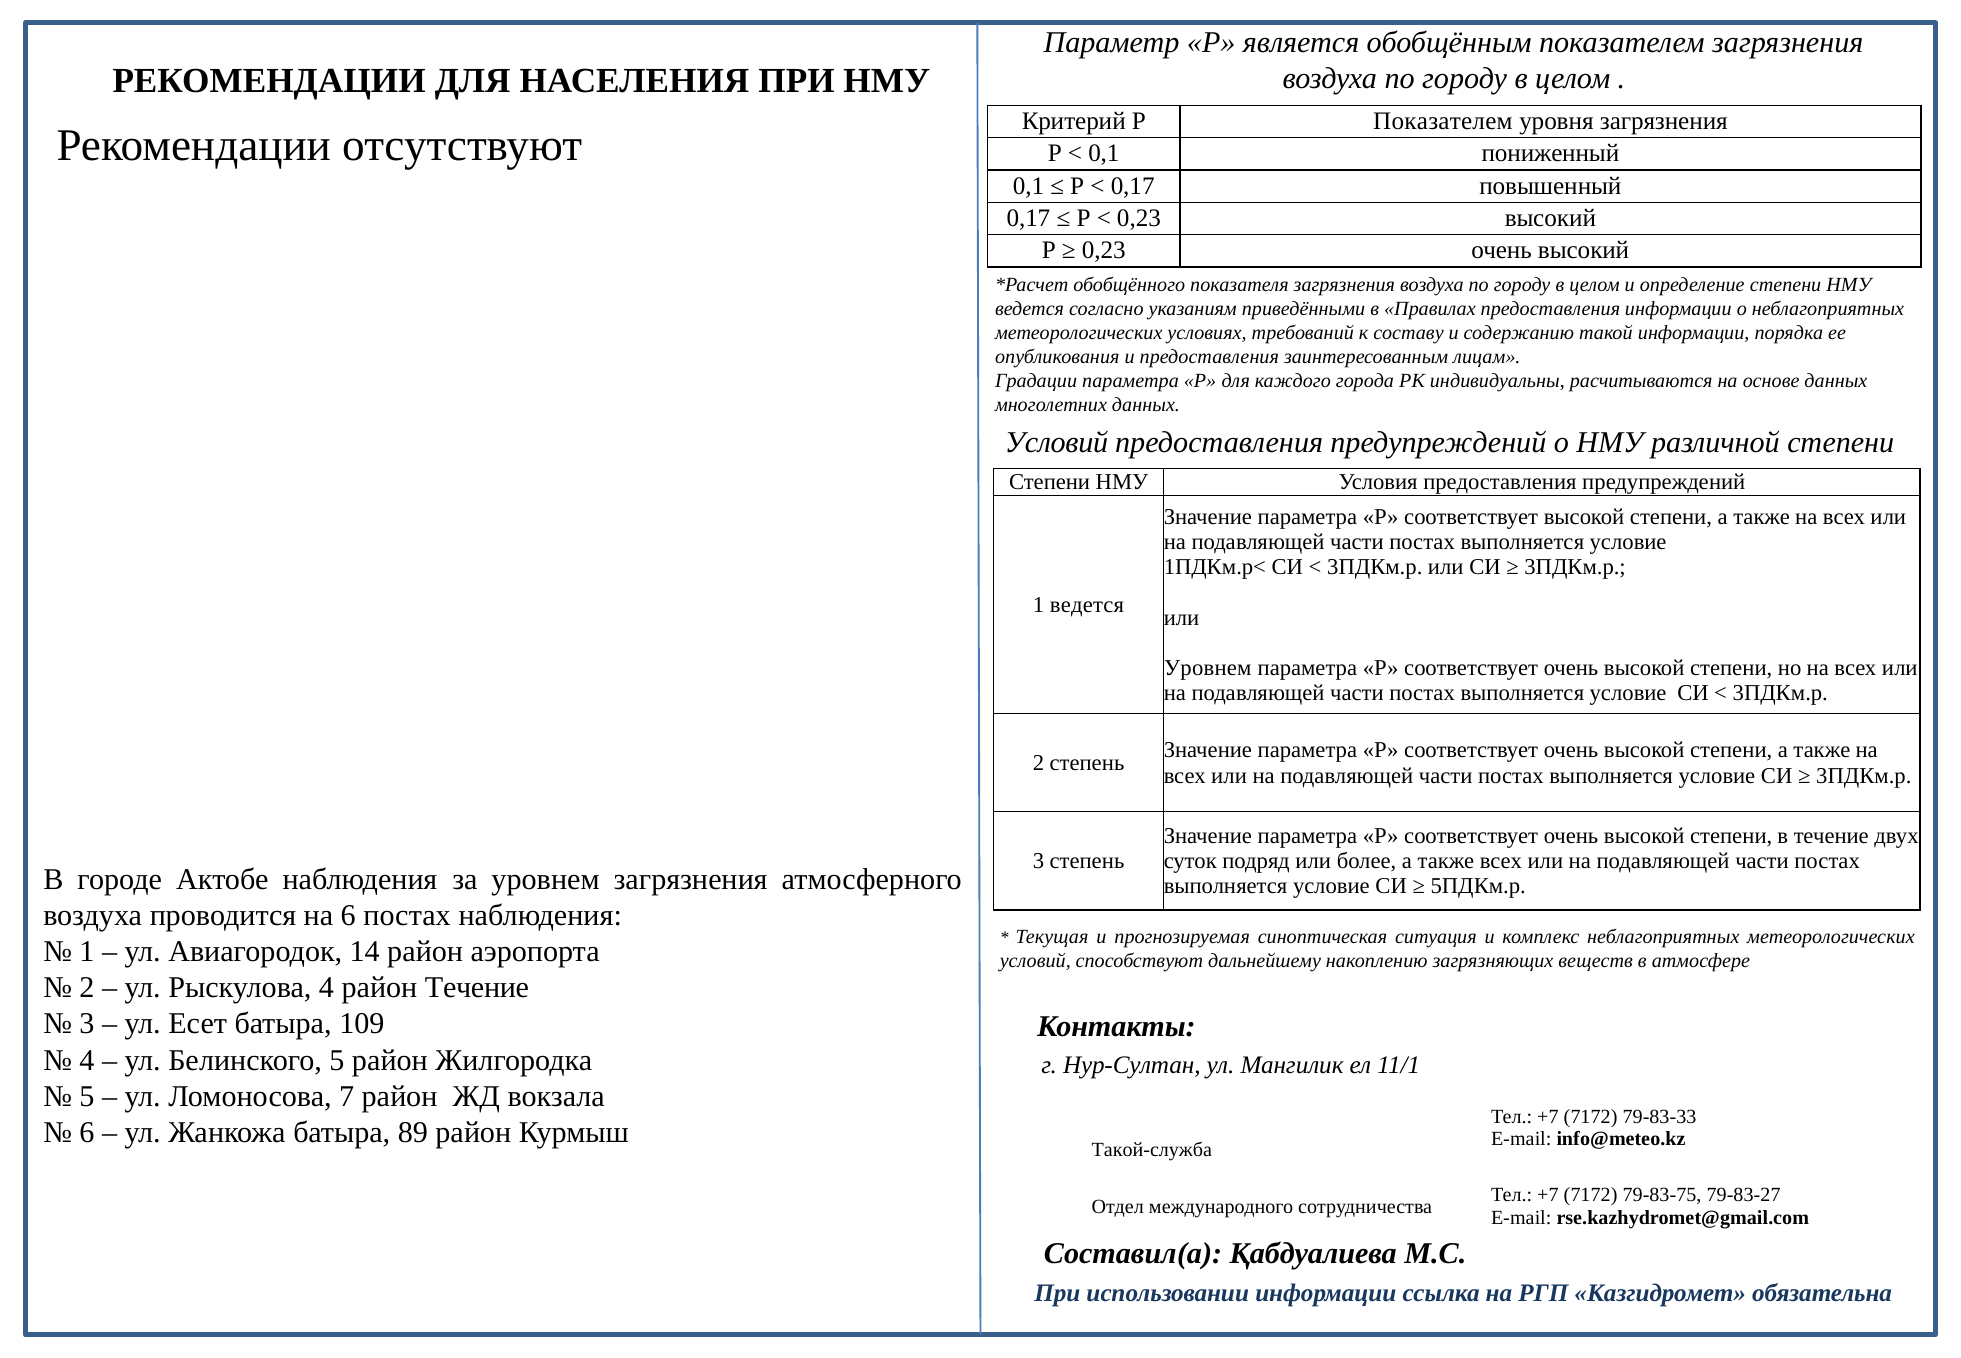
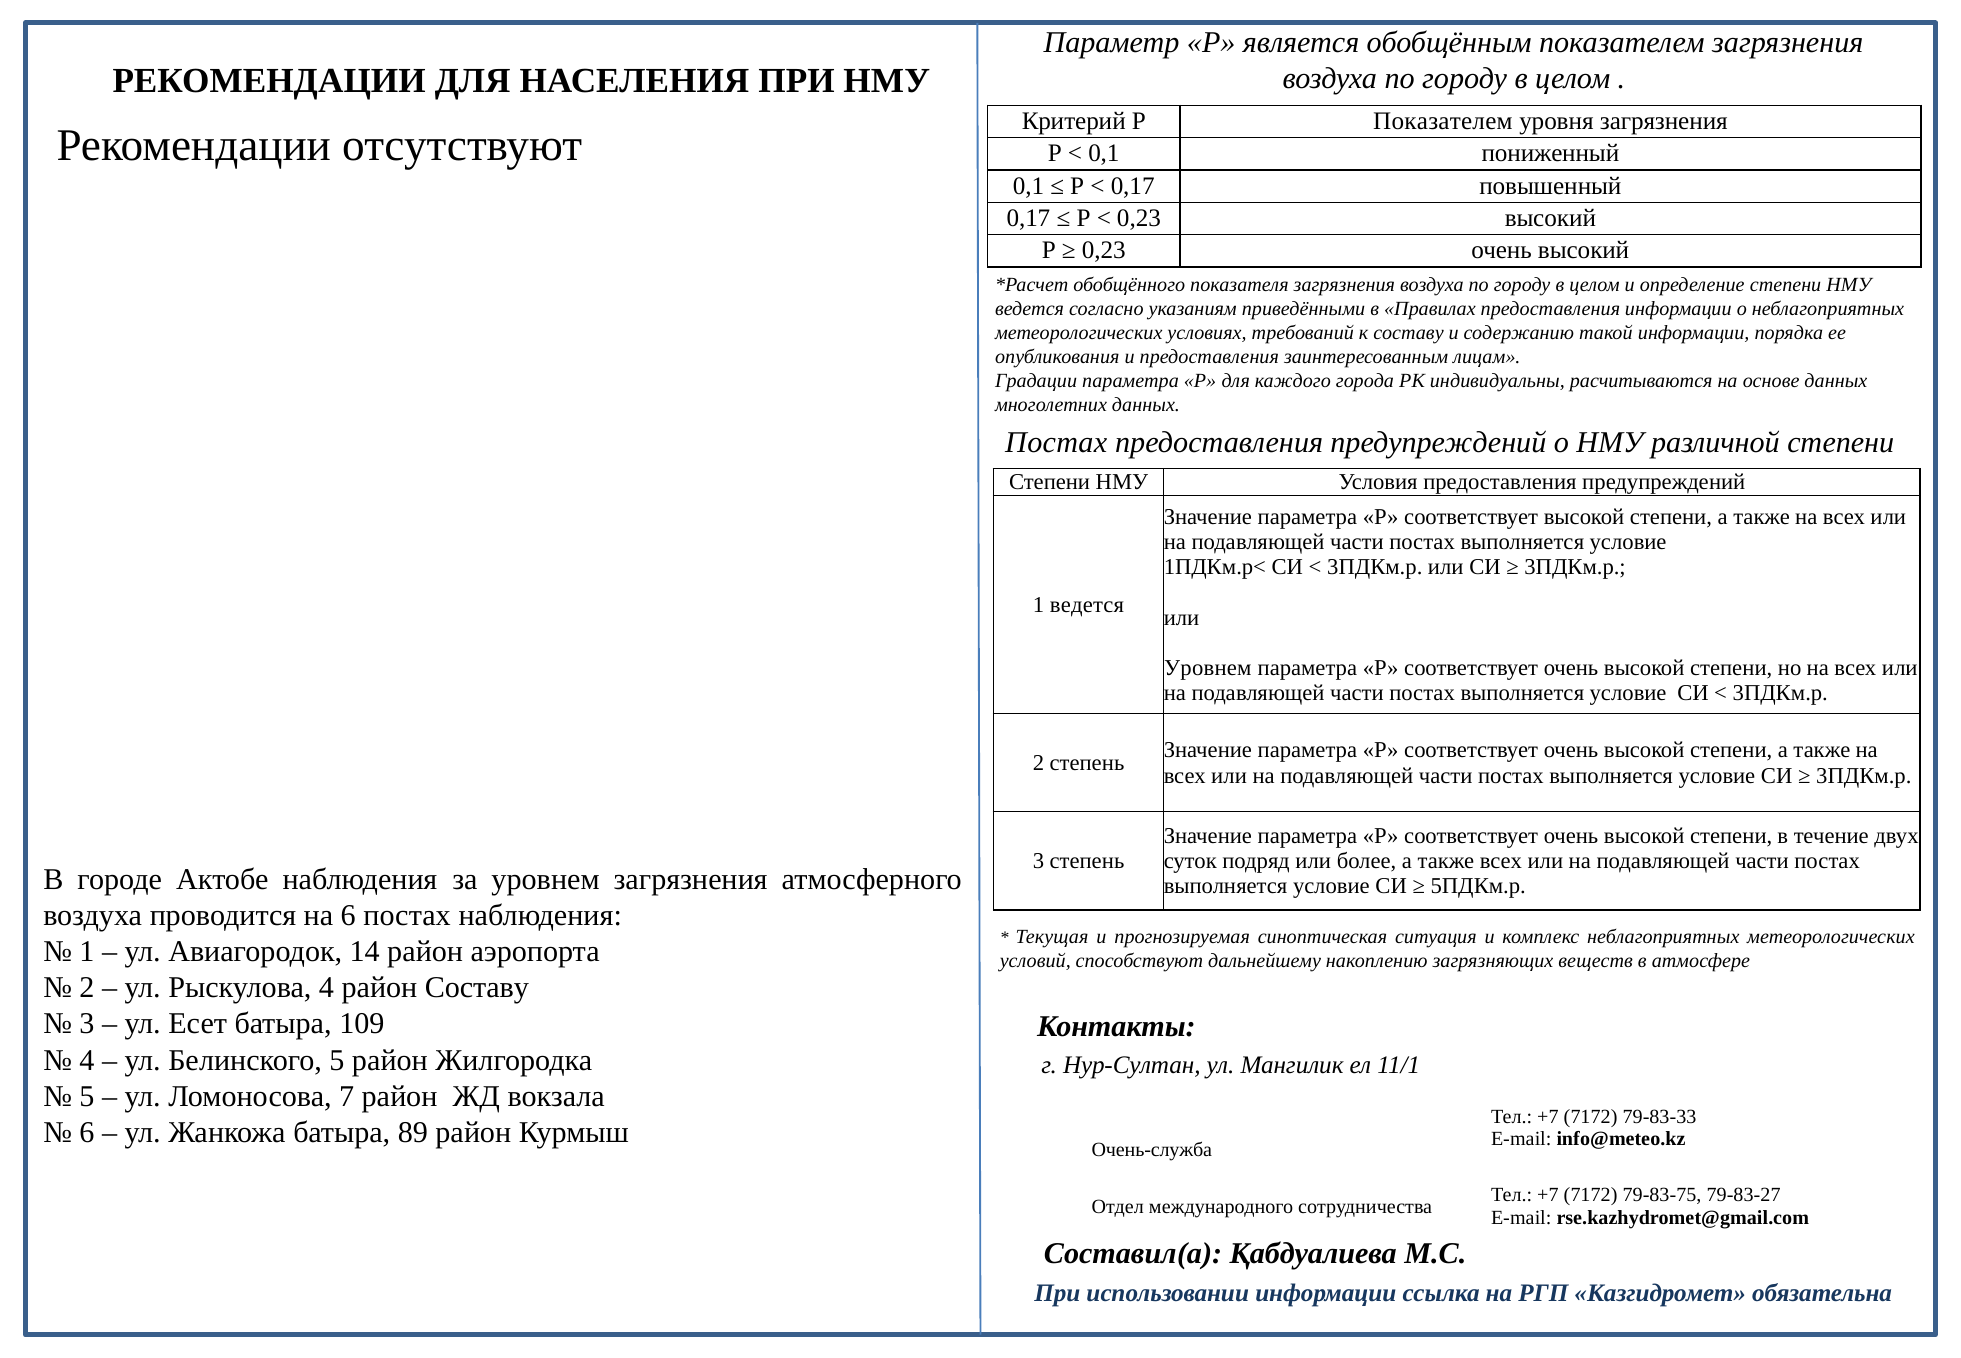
Условий at (1056, 443): Условий -> Постах
район Течение: Течение -> Составу
Такой-служба: Такой-служба -> Очень-служба
